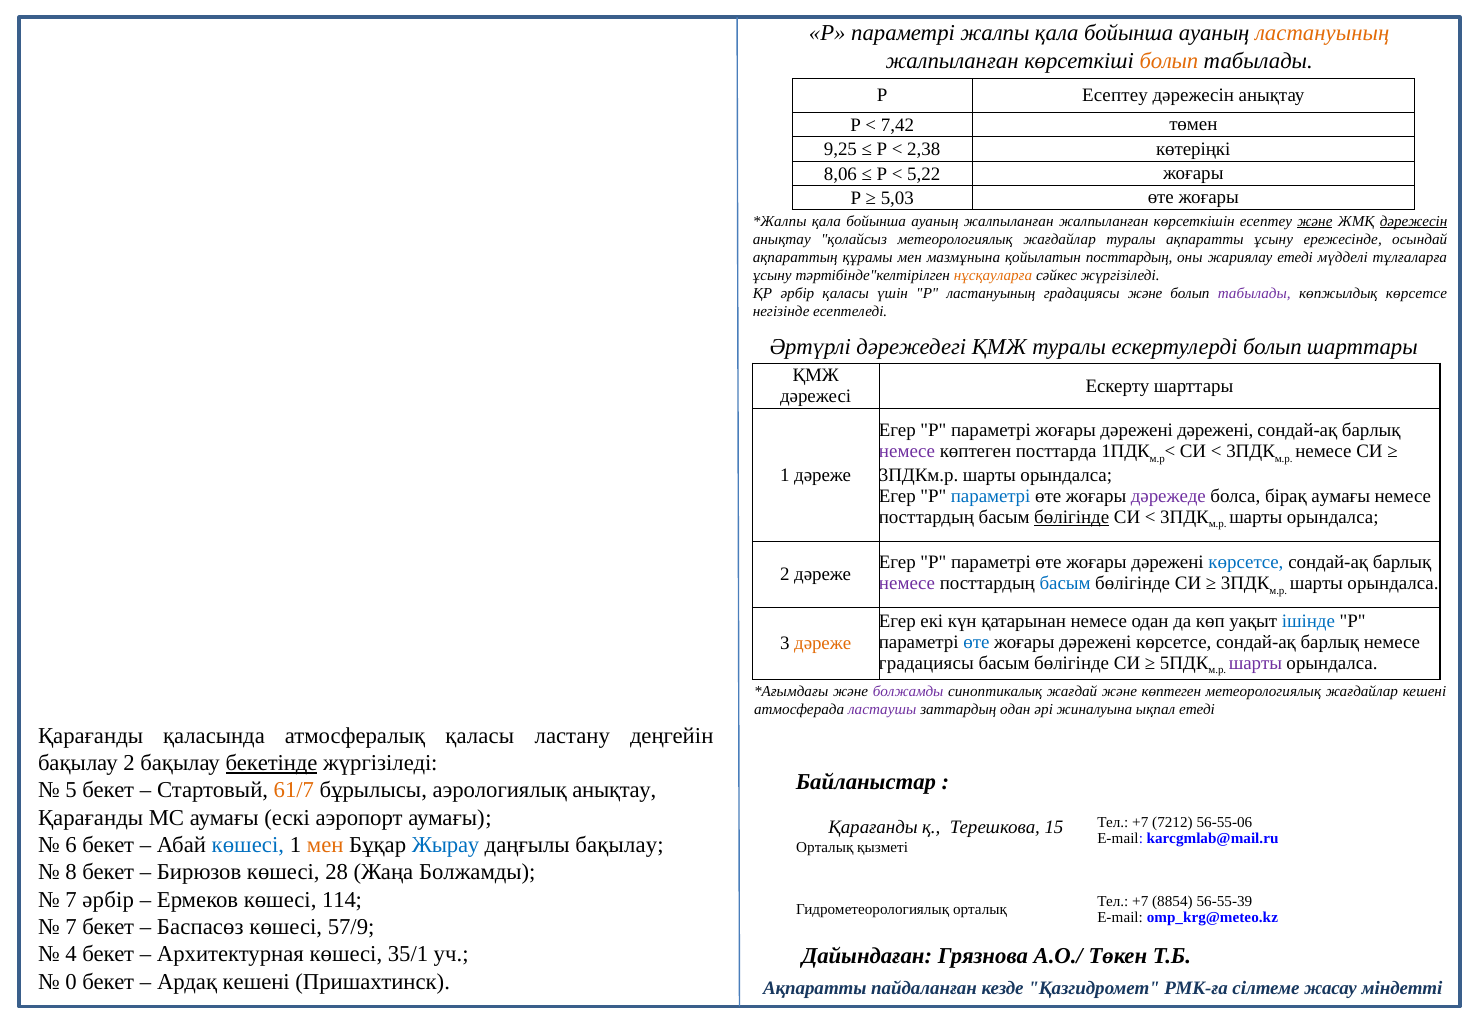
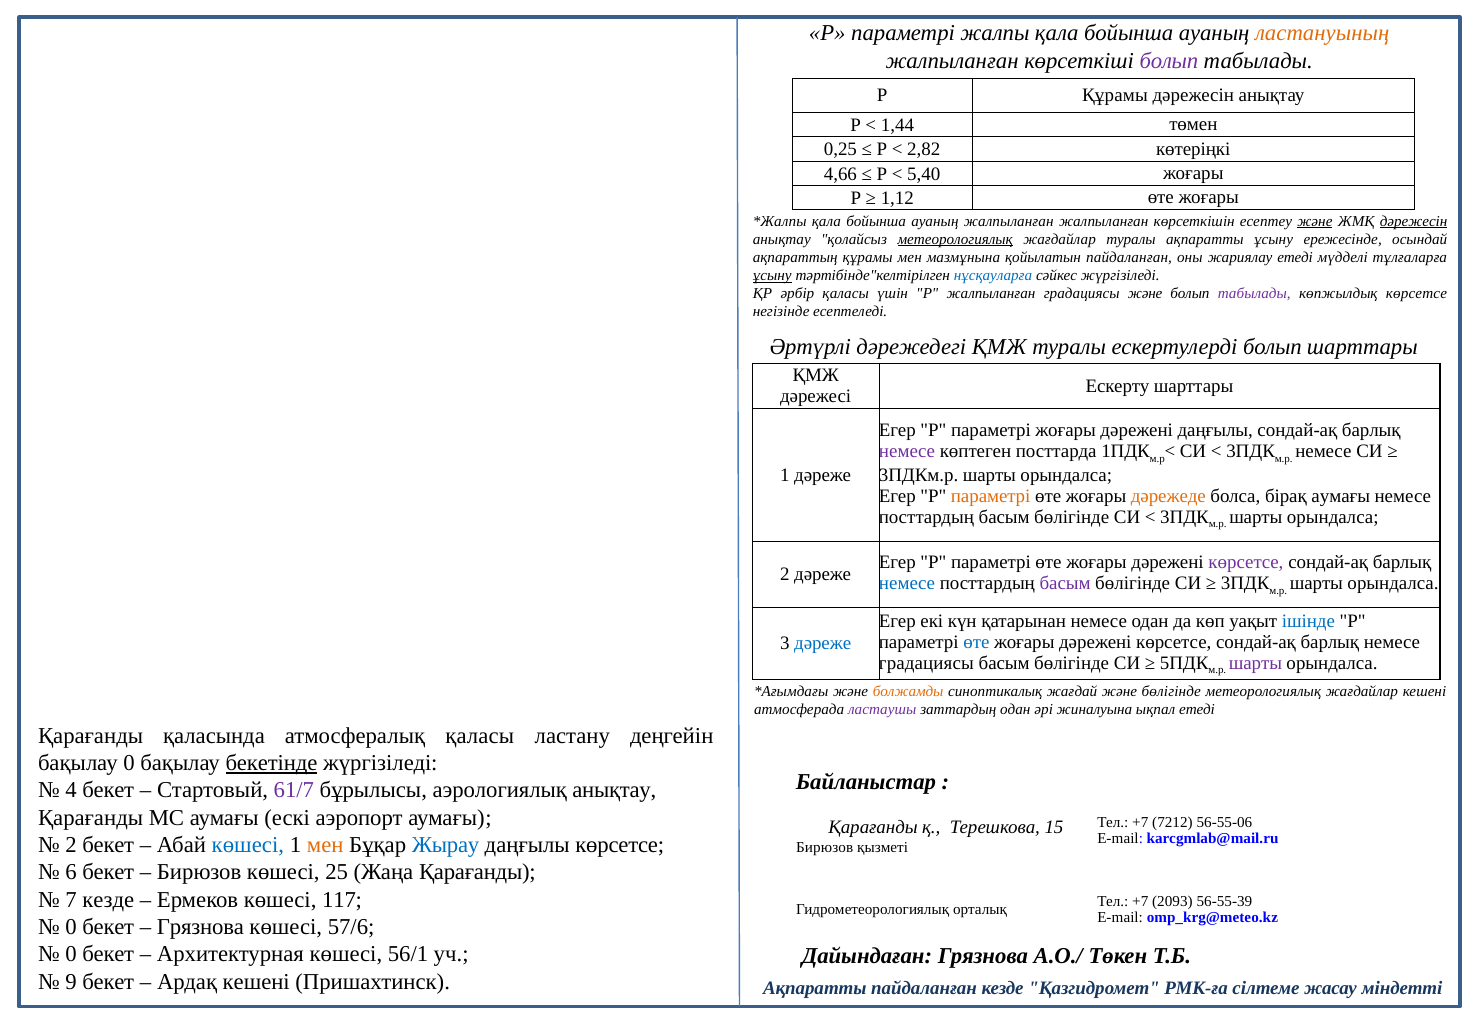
болып at (1169, 61) colour: orange -> purple
Р Есептеу: Есептеу -> Құрамы
7,42: 7,42 -> 1,44
9,25: 9,25 -> 0,25
2,38: 2,38 -> 2,82
8,06: 8,06 -> 4,66
5,22: 5,22 -> 5,40
5,03: 5,03 -> 1,12
метеорологиялық at (955, 239) underline: none -> present
қойылатын посттардың: посттардың -> пайдаланған
ұсыну at (772, 276) underline: none -> present
нұсқауларға colour: orange -> blue
Р ластануының: ластануының -> жалпыланған
дәрежені дәрежені: дәрежені -> даңғылы
параметрі at (991, 496) colour: blue -> orange
дәрежеде colour: purple -> orange
бөлігінде at (1072, 517) underline: present -> none
көрсетсе at (1246, 563) colour: blue -> purple
немесе at (907, 583) colour: purple -> blue
басым at (1065, 583) colour: blue -> purple
дәреже at (823, 643) colour: orange -> blue
болжамды at (908, 691) colour: purple -> orange
және көптеген: көптеген -> бөлігінде
бақылау 2: 2 -> 0
5: 5 -> 4
61/7 colour: orange -> purple
6 at (71, 845): 6 -> 2
даңғылы бақылау: бақылау -> көрсетсе
Орталық at (825, 847): Орталық -> Бирюзов
8: 8 -> 6
28: 28 -> 25
Жаңа Болжамды: Болжамды -> Қарағанды
7 әрбір: әрбір -> кезде
114: 114 -> 117
8854: 8854 -> 2093
7 at (71, 927): 7 -> 0
Баспасөз at (200, 927): Баспасөз -> Грязнова
57/9: 57/9 -> 57/6
4 at (71, 954): 4 -> 0
35/1: 35/1 -> 56/1
0: 0 -> 9
